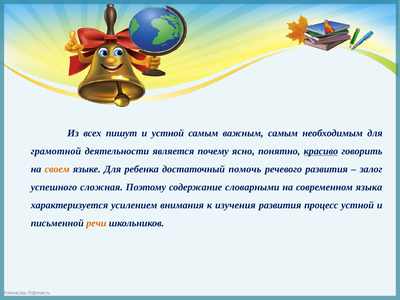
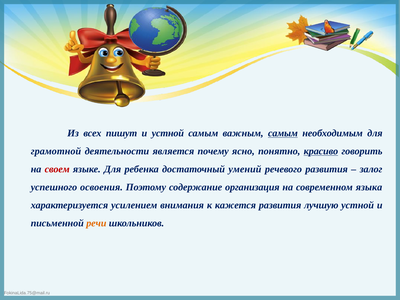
самым at (283, 133) underline: none -> present
своем colour: orange -> red
помочь: помочь -> умений
сложная: сложная -> освоения
словарными: словарными -> организация
изучения: изучения -> кажется
процесс: процесс -> лучшую
